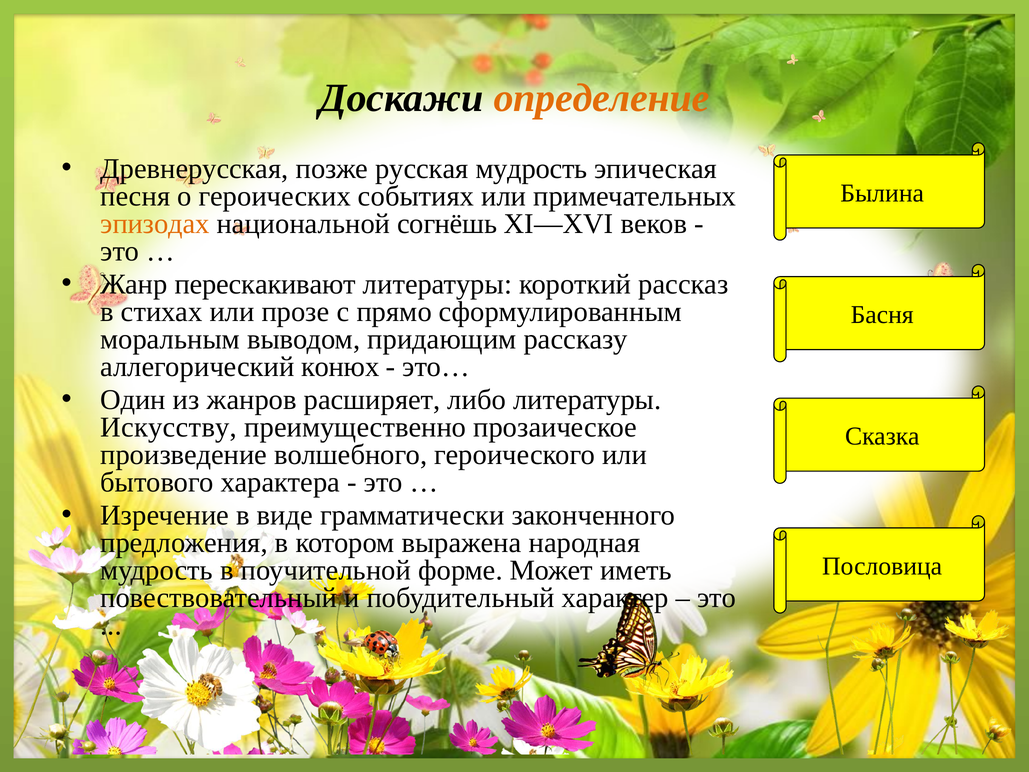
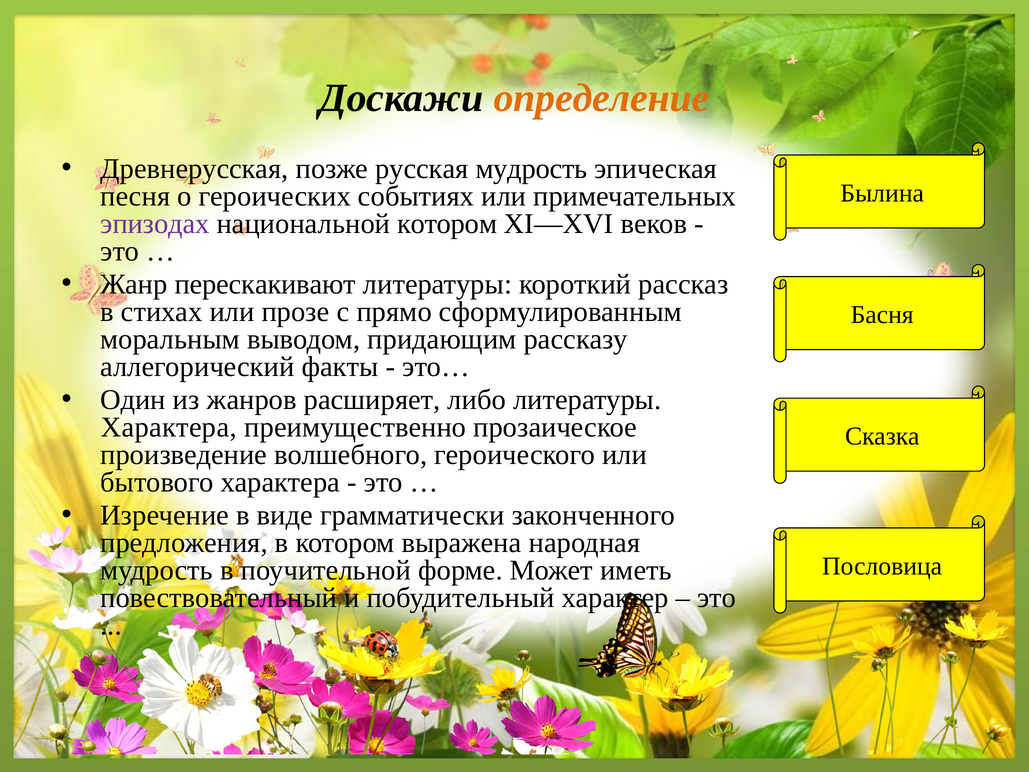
эпизодах colour: orange -> purple
национальной согнёшь: согнёшь -> котором
конюх: конюх -> факты
Искусству at (169, 427): Искусству -> Характера
